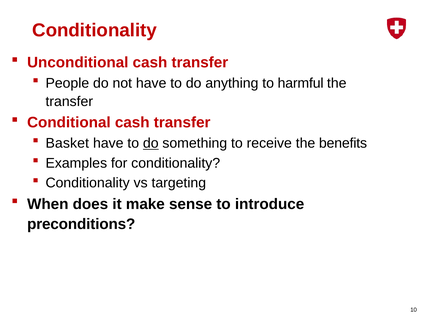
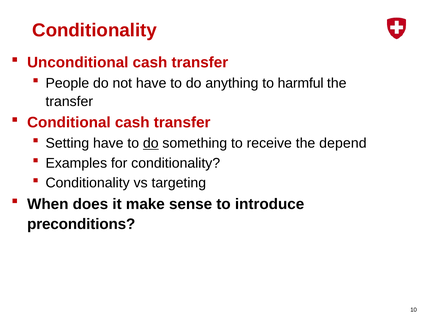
Basket: Basket -> Setting
benefits: benefits -> depend
